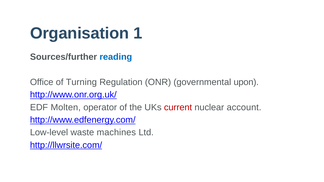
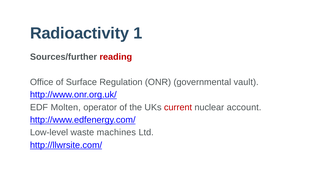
Organisation: Organisation -> Radioactivity
reading colour: blue -> red
Turning: Turning -> Surface
upon: upon -> vault
